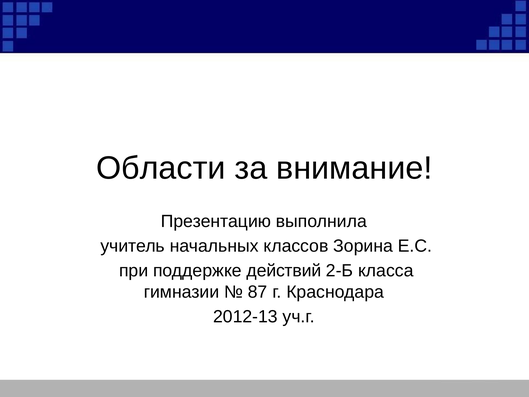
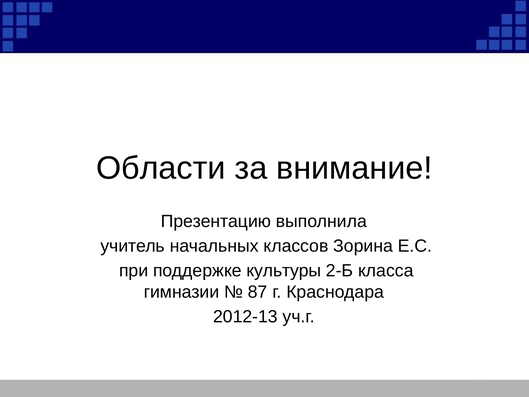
действий: действий -> культуры
